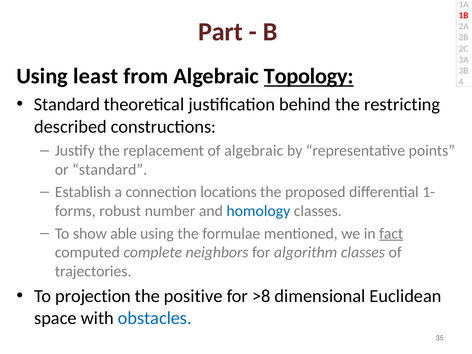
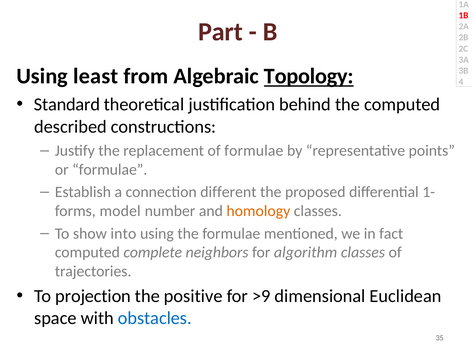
the restricting: restricting -> computed
of algebraic: algebraic -> formulae
or standard: standard -> formulae
locations: locations -> different
robust: robust -> model
homology colour: blue -> orange
able: able -> into
fact underline: present -> none
>8: >8 -> >9
